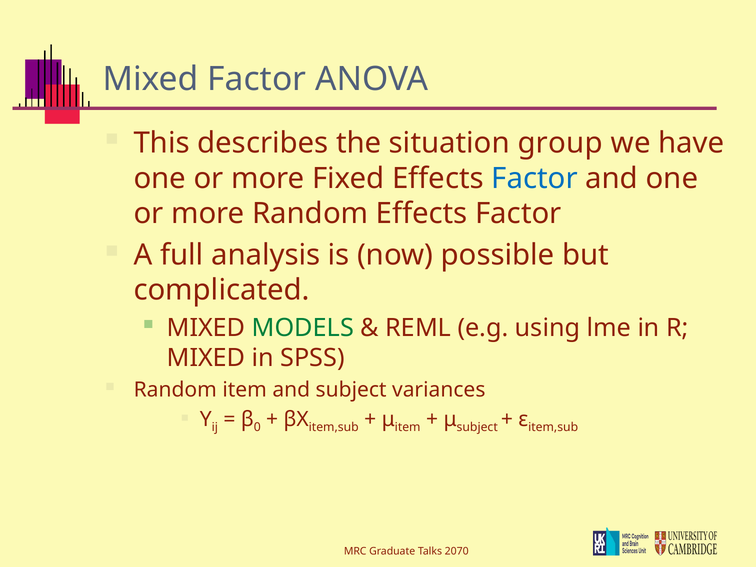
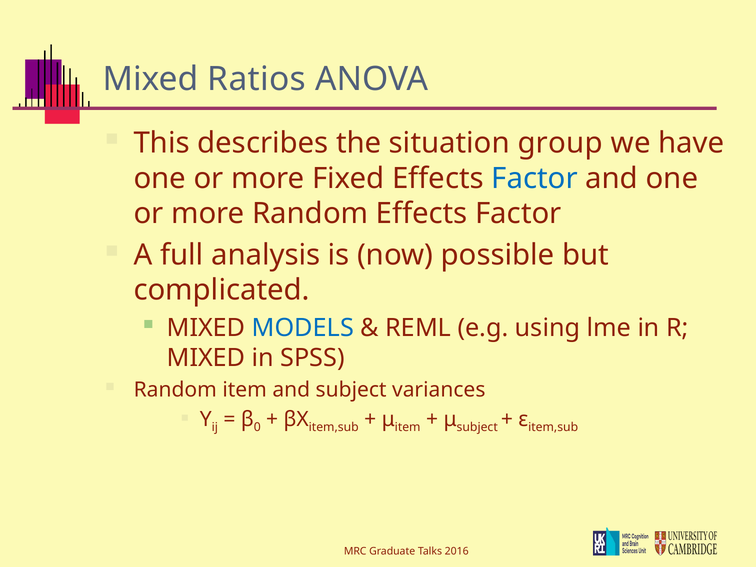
Mixed Factor: Factor -> Ratios
MODELS colour: green -> blue
2070: 2070 -> 2016
